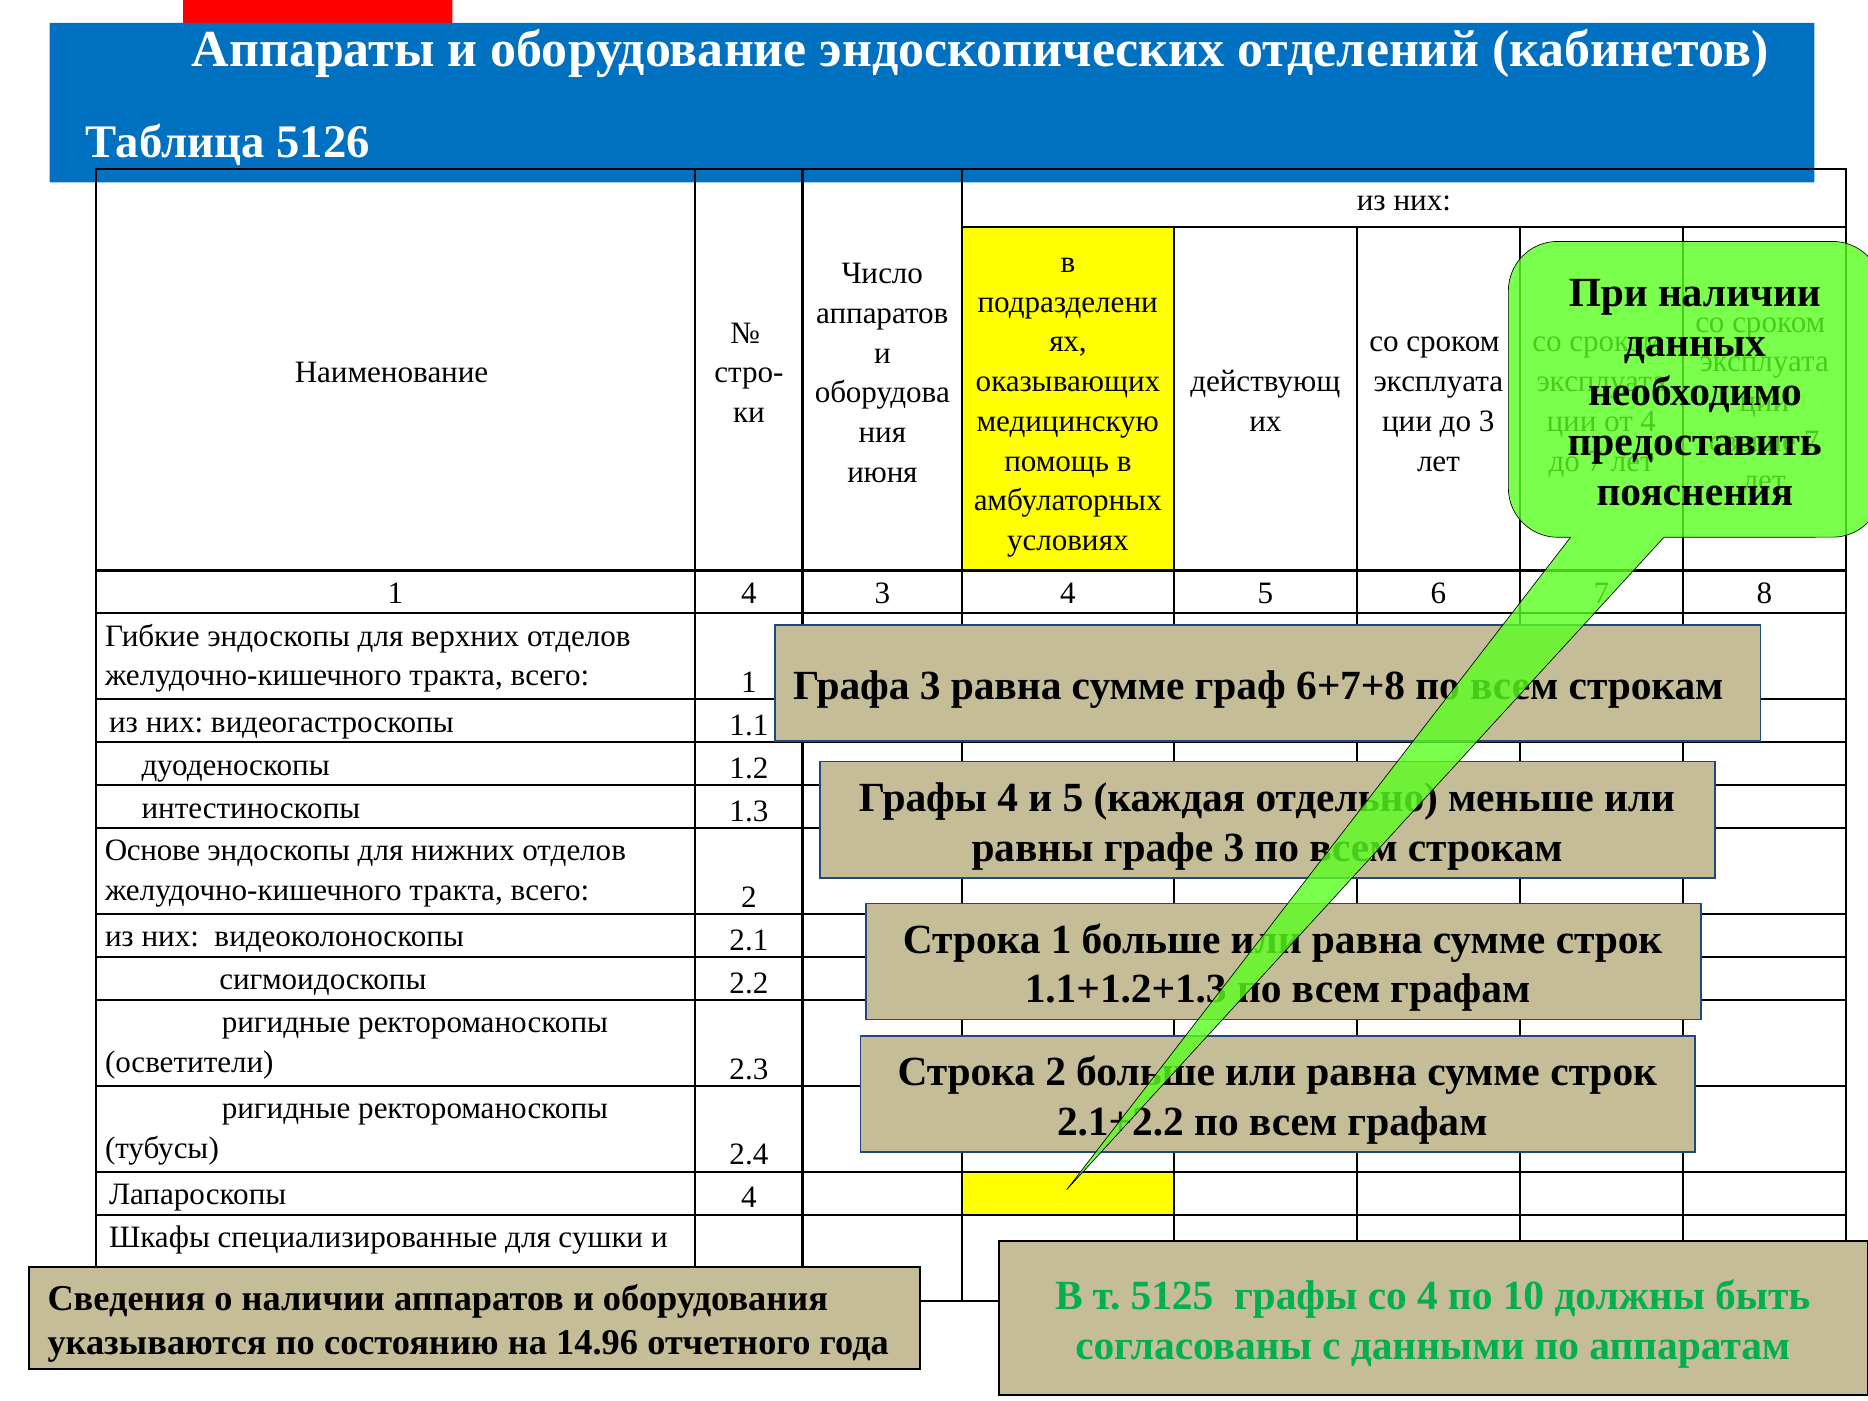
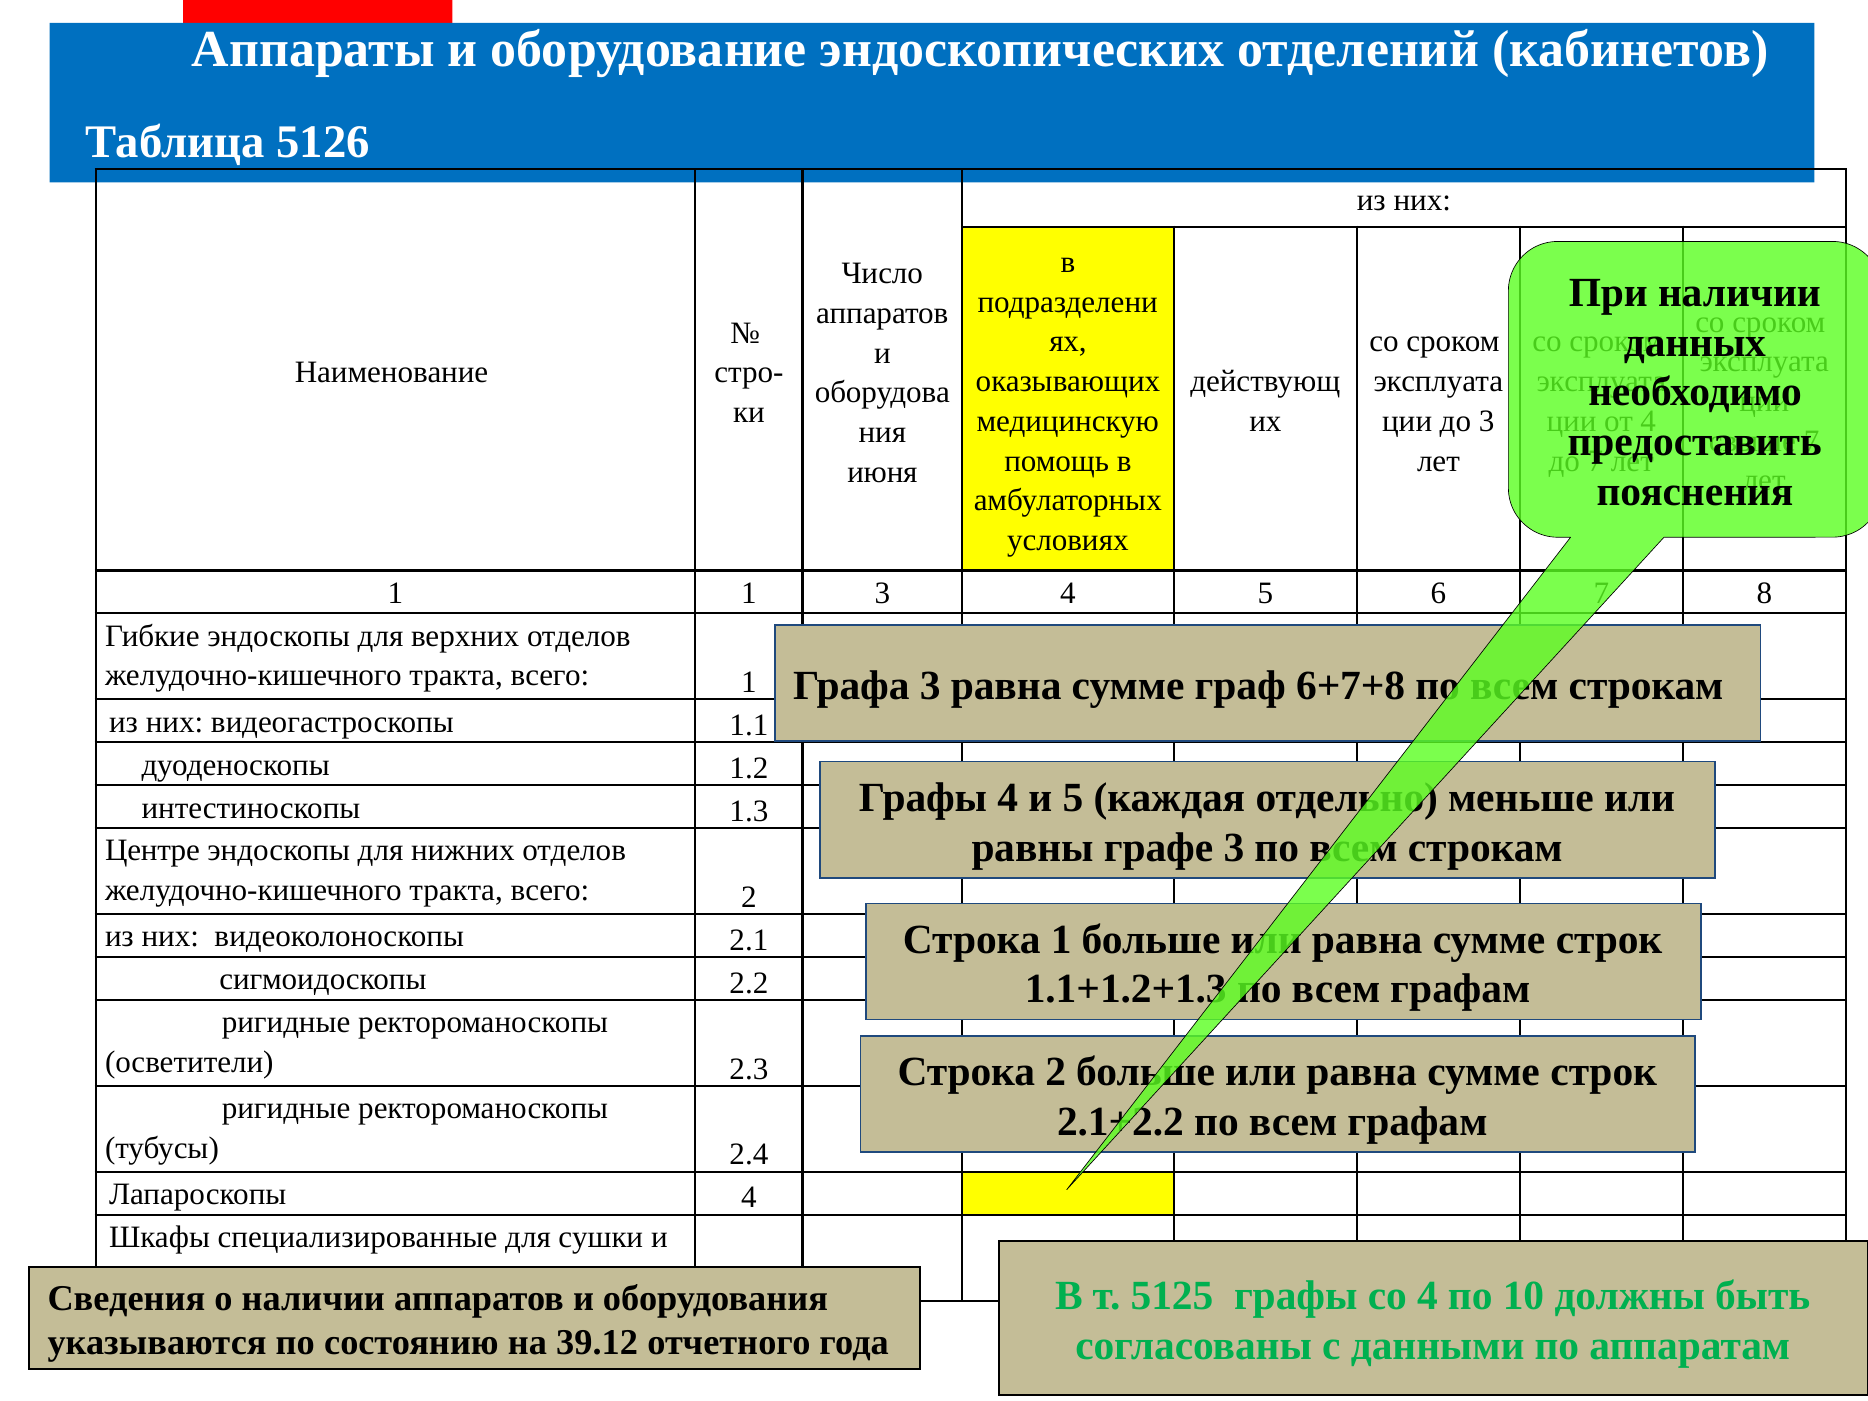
1 4: 4 -> 1
Основе: Основе -> Центре
14.96: 14.96 -> 39.12
